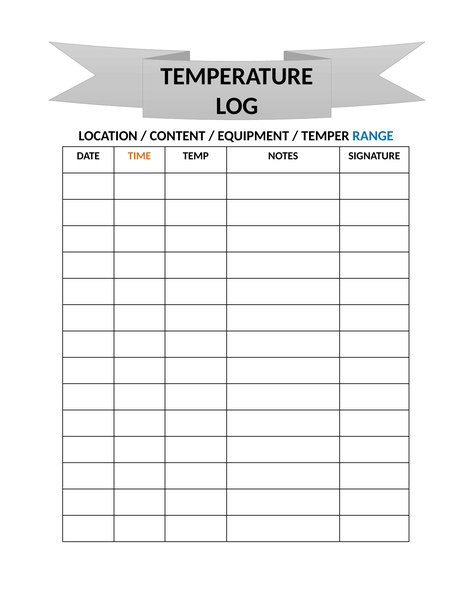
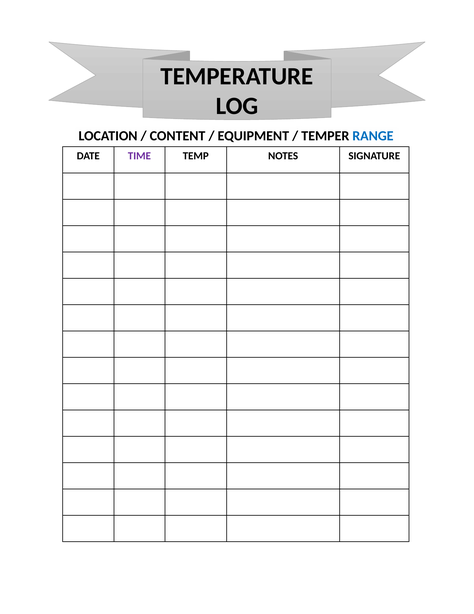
TIME colour: orange -> purple
